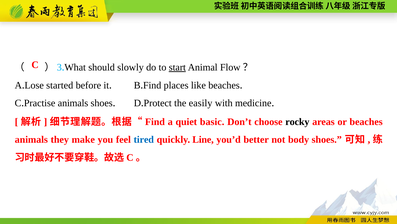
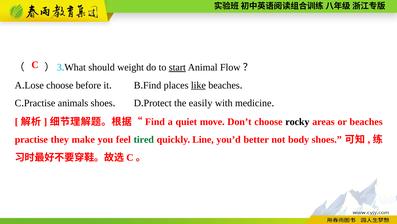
slowly: slowly -> weight
started at (60, 85): started -> choose
like underline: none -> present
basic: basic -> move
animals at (31, 139): animals -> practise
tired colour: blue -> green
